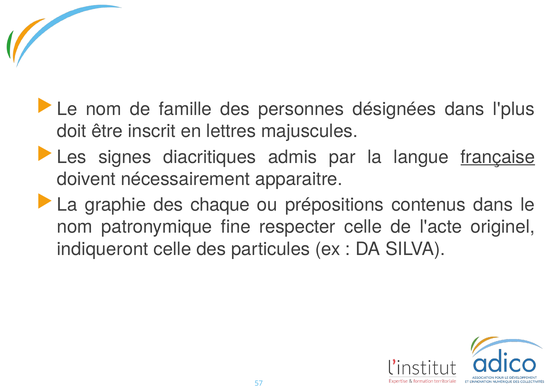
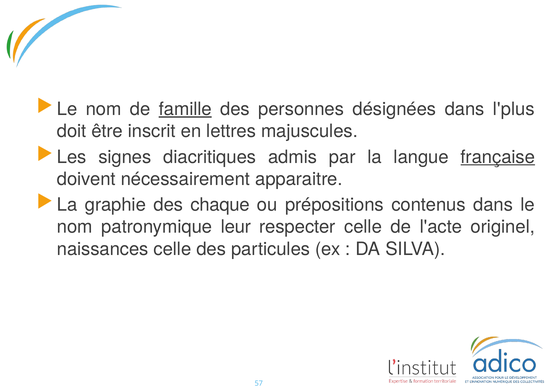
famille underline: none -> present
fine: fine -> leur
indiqueront: indiqueront -> naissances
